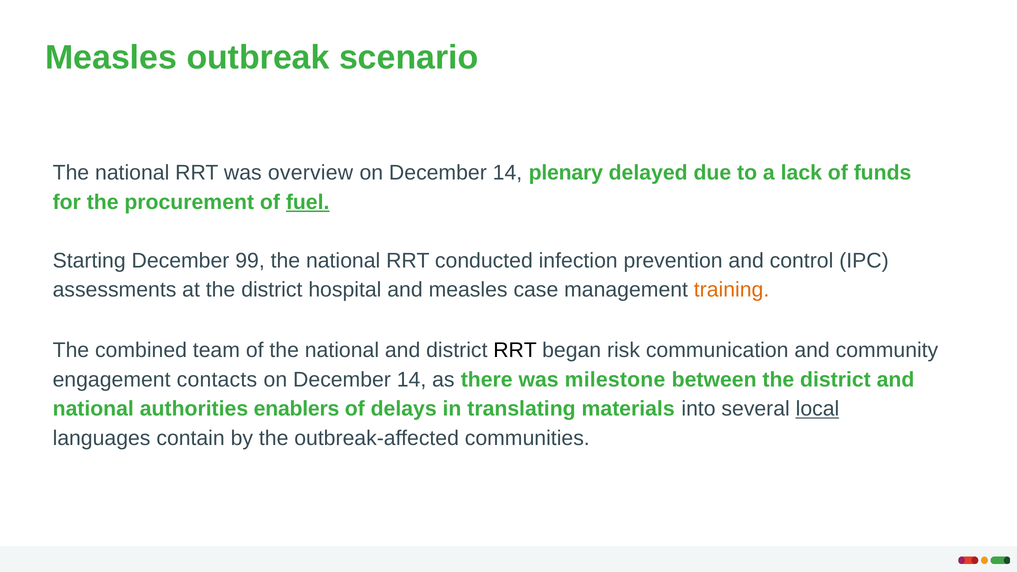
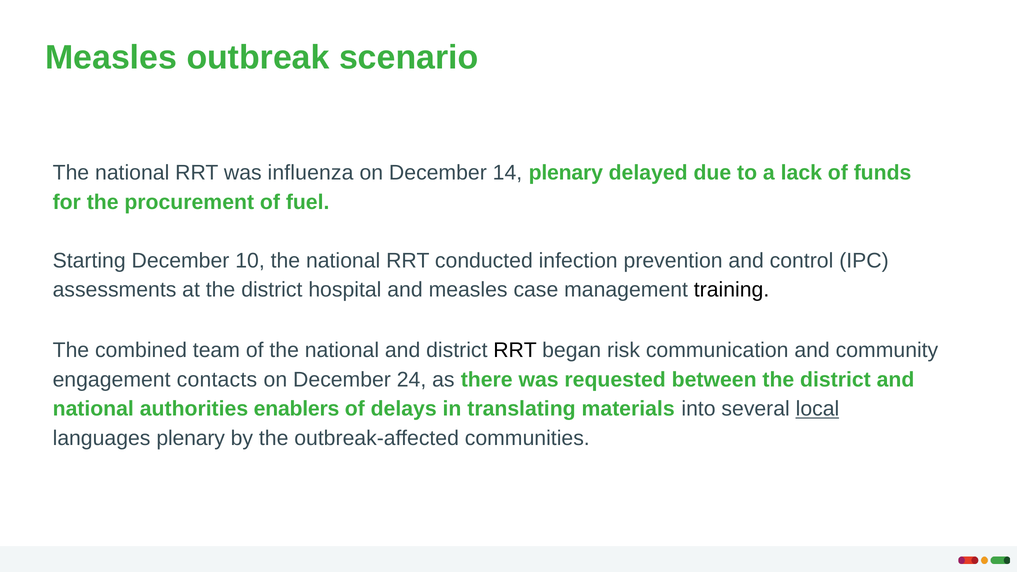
overview: overview -> influenza
fuel underline: present -> none
99: 99 -> 10
training colour: orange -> black
14 at (412, 380): 14 -> 24
milestone: milestone -> requested
languages contain: contain -> plenary
